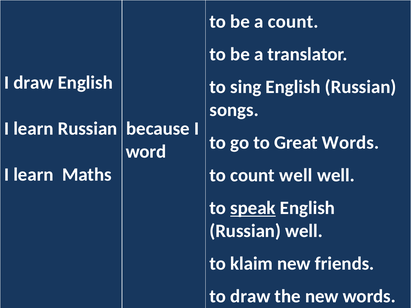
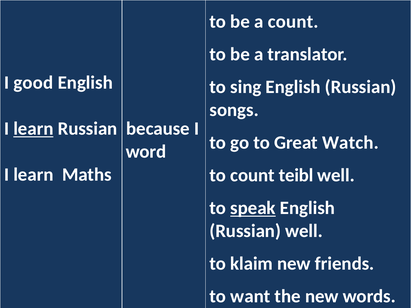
I draw: draw -> good
learn at (33, 129) underline: none -> present
Great Words: Words -> Watch
count well: well -> teibl
to draw: draw -> want
